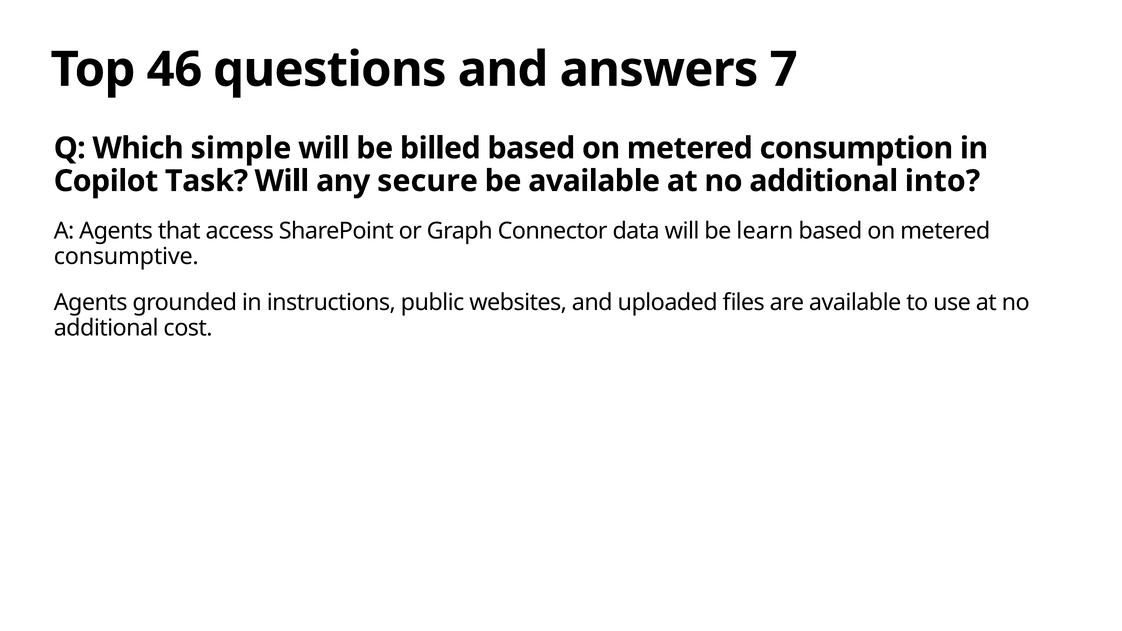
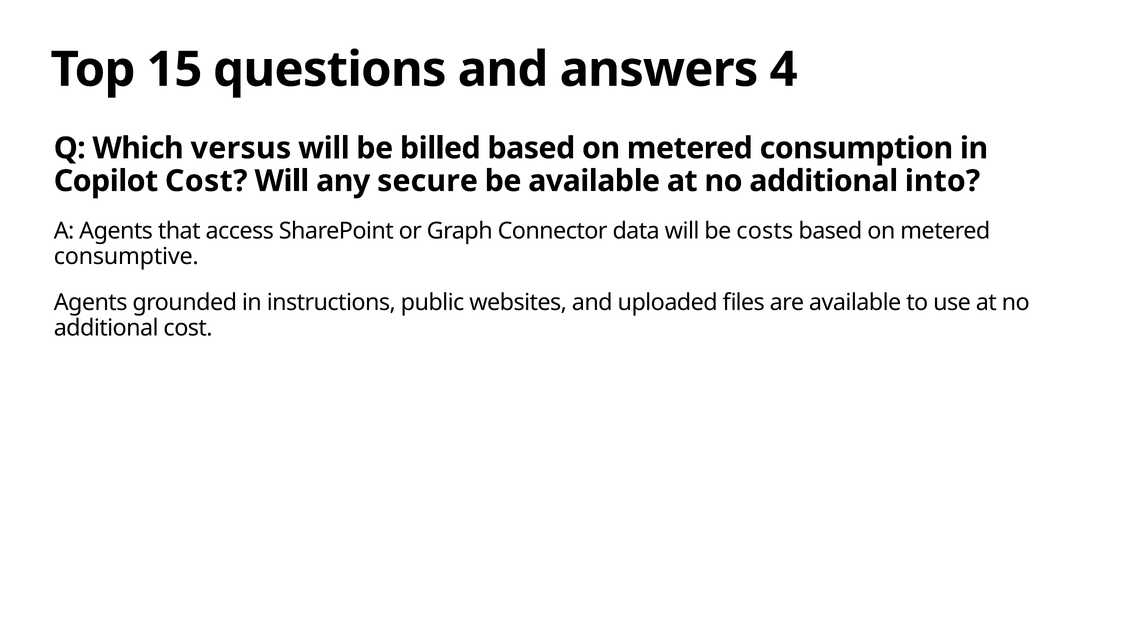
46: 46 -> 15
7: 7 -> 4
simple: simple -> versus
Copilot Task: Task -> Cost
learn: learn -> costs
